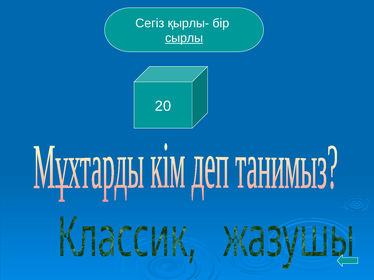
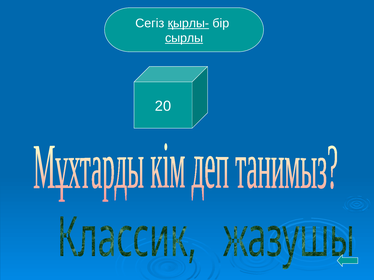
қырлы- underline: none -> present
